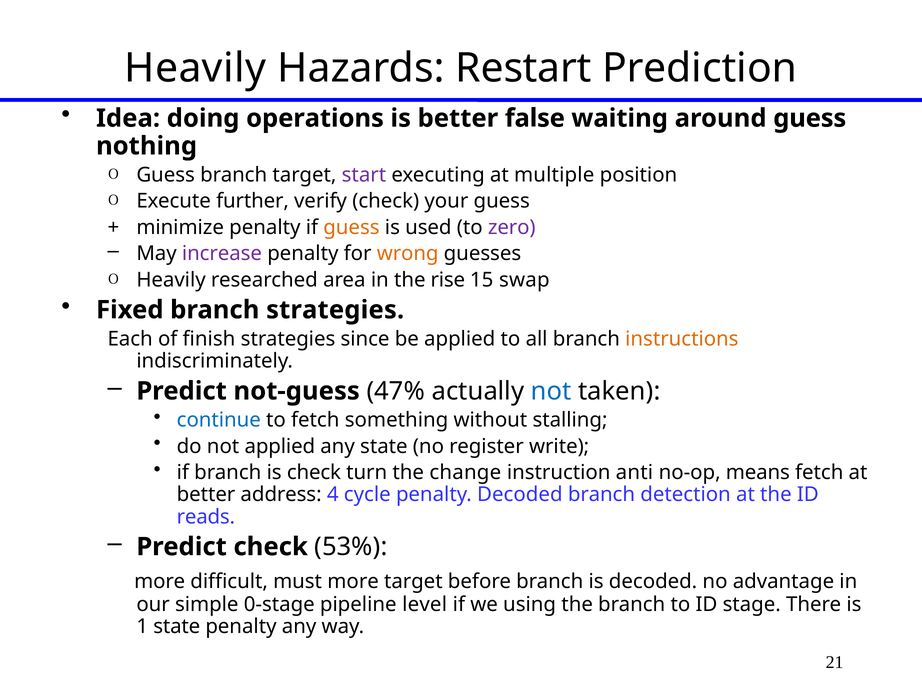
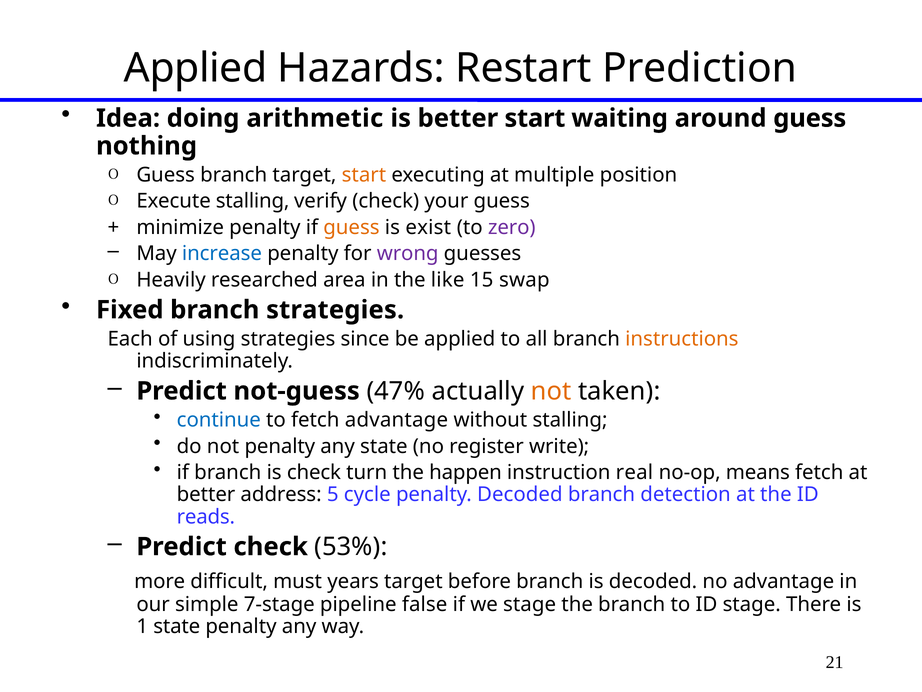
Heavily at (195, 68): Heavily -> Applied
operations: operations -> arithmetic
better false: false -> start
start at (364, 175) colour: purple -> orange
Execute further: further -> stalling
used: used -> exist
increase colour: purple -> blue
wrong colour: orange -> purple
rise: rise -> like
finish: finish -> using
not at (551, 391) colour: blue -> orange
fetch something: something -> advantage
not applied: applied -> penalty
change: change -> happen
anti: anti -> real
4: 4 -> 5
must more: more -> years
0-stage: 0-stage -> 7-stage
level: level -> false
we using: using -> stage
